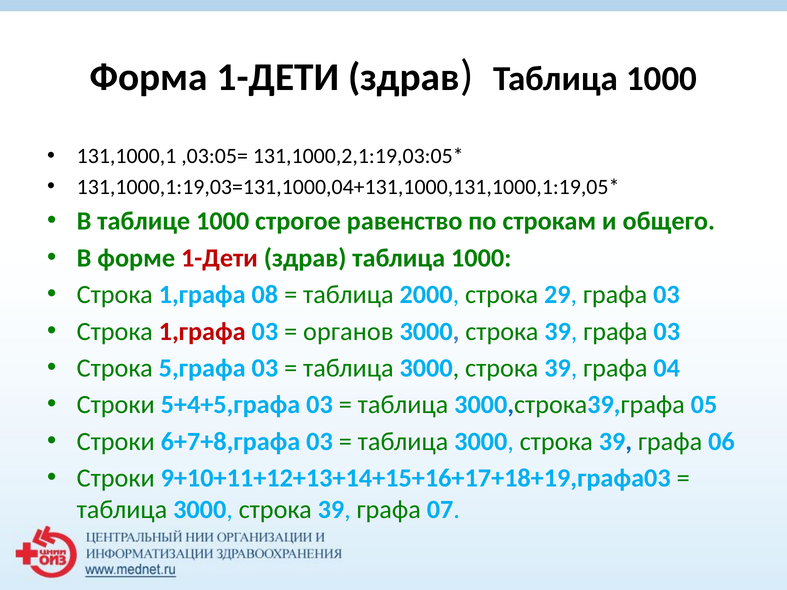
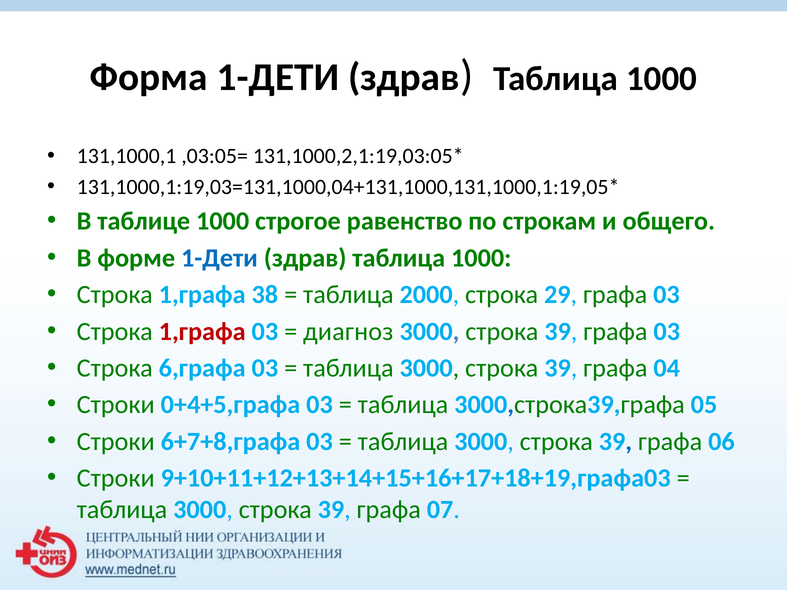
1-Дети at (219, 258) colour: red -> blue
08: 08 -> 38
органов: органов -> диагноз
5,графа: 5,графа -> 6,графа
5+4+5,графа: 5+4+5,графа -> 0+4+5,графа
